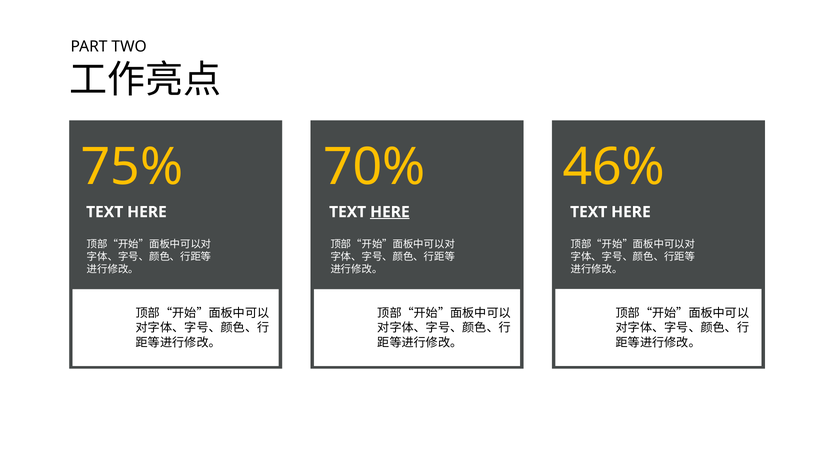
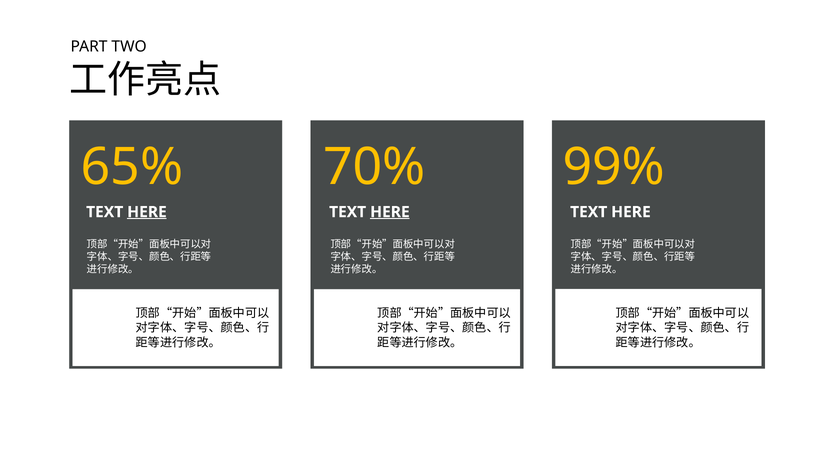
75%: 75% -> 65%
46%: 46% -> 99%
HERE at (147, 212) underline: none -> present
